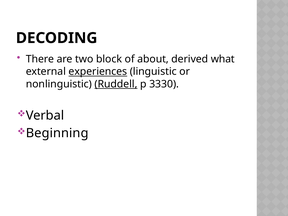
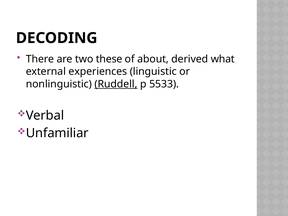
block: block -> these
experiences underline: present -> none
3330: 3330 -> 5533
Beginning: Beginning -> Unfamiliar
